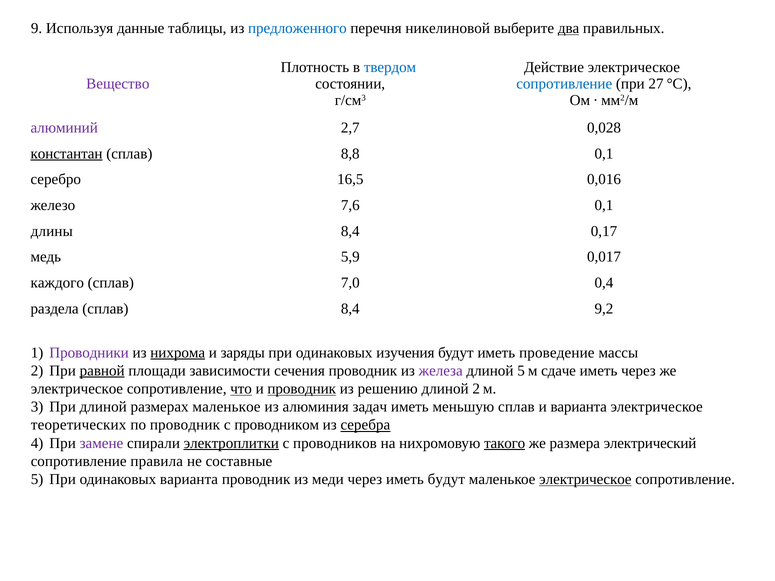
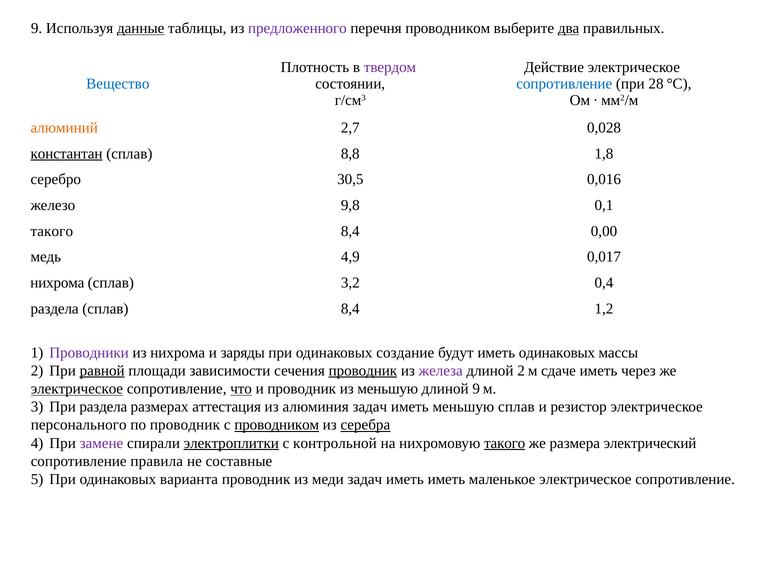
данные underline: none -> present
предложенного colour: blue -> purple
перечня никелиновой: никелиновой -> проводником
твердом colour: blue -> purple
Вещество colour: purple -> blue
27: 27 -> 28
алюминий colour: purple -> orange
8,8 0,1: 0,1 -> 1,8
16,5: 16,5 -> 30,5
7,6: 7,6 -> 9,8
длины at (52, 231): длины -> такого
0,17: 0,17 -> 0,00
5,9: 5,9 -> 4,9
каждого at (57, 283): каждого -> нихрома
7,0: 7,0 -> 3,2
9,2: 9,2 -> 1,2
нихрома at (178, 353) underline: present -> none
изучения: изучения -> создание
иметь проведение: проведение -> одинаковых
проводник at (363, 371) underline: none -> present
длиной 5: 5 -> 2
электрическое at (77, 389) underline: none -> present
проводник at (302, 389) underline: present -> none
из решению: решению -> меньшую
длиной 2: 2 -> 9
При длиной: длиной -> раздела
размерах маленькое: маленькое -> аттестация
и варианта: варианта -> резистор
теоретических: теоретических -> персонального
проводником at (277, 425) underline: none -> present
проводников: проводников -> контрольной
меди через: через -> задач
иметь будут: будут -> иметь
электрическое at (585, 479) underline: present -> none
